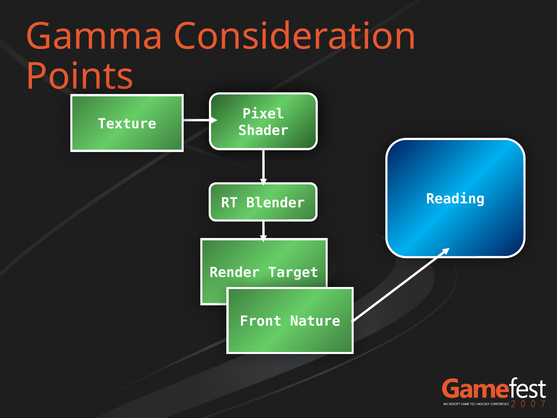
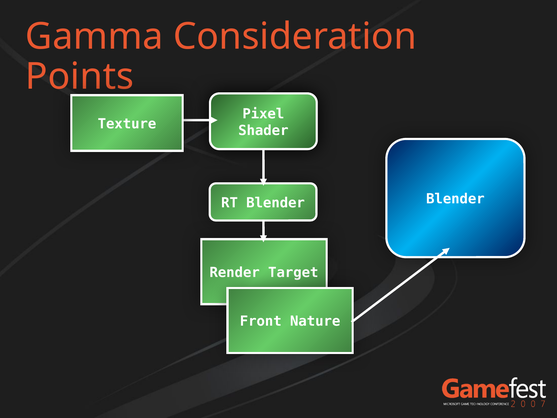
Reading at (455, 199): Reading -> Blender
